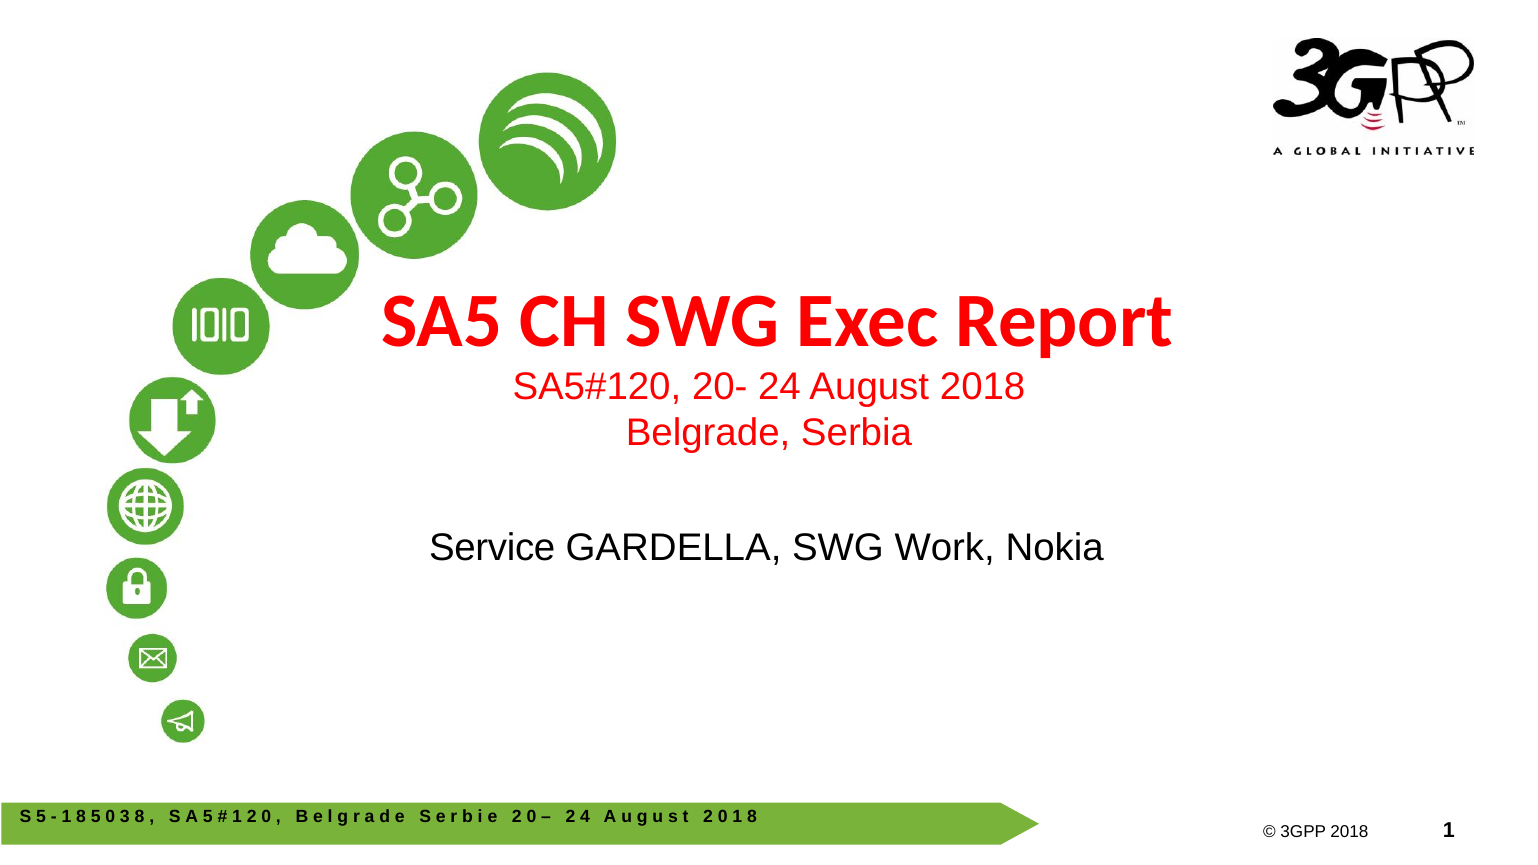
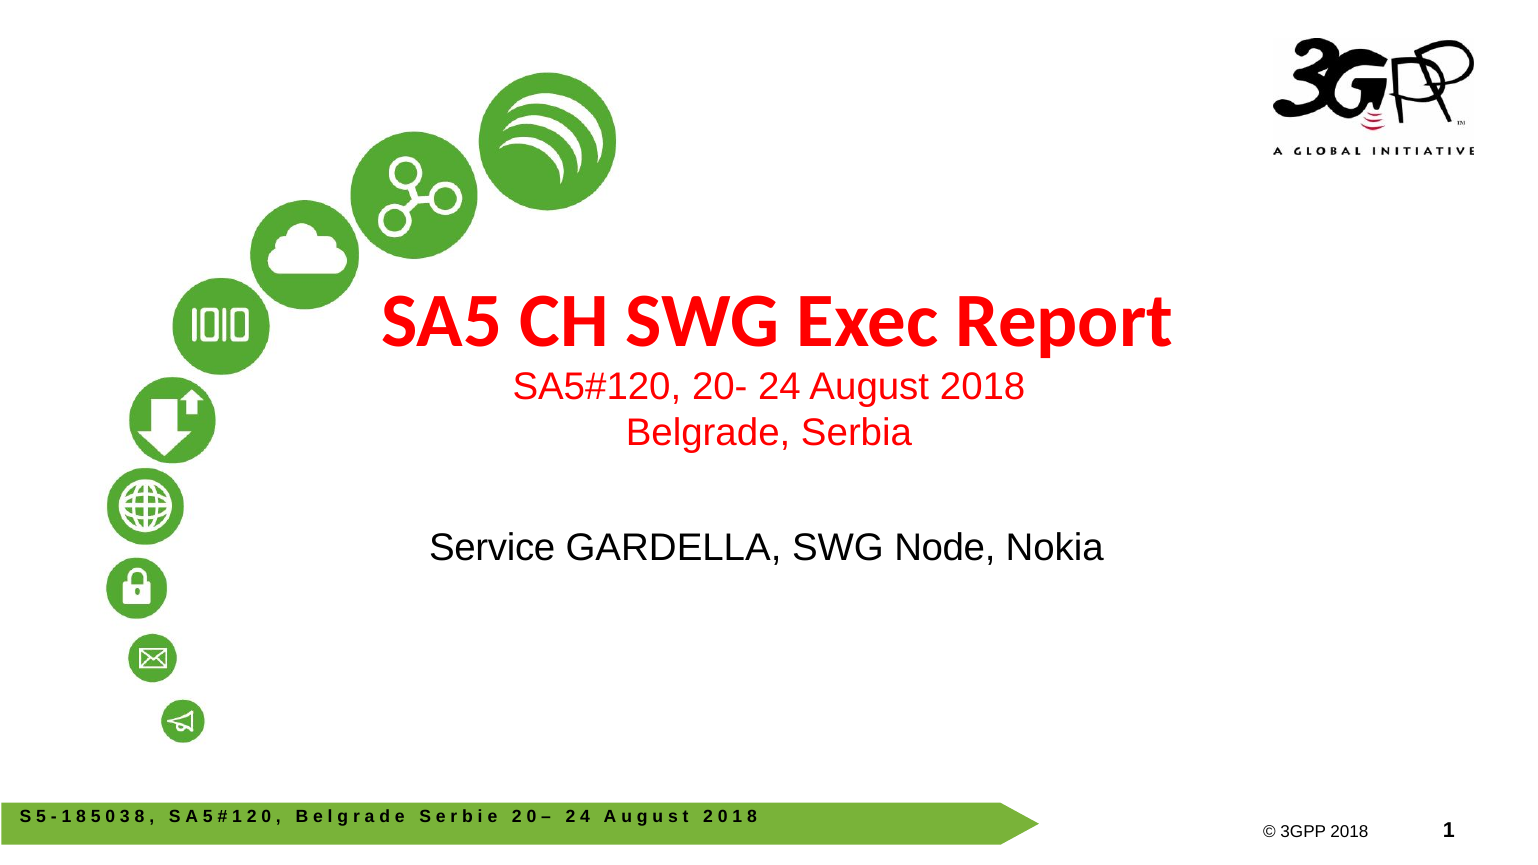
Work: Work -> Node
